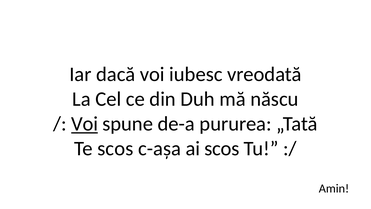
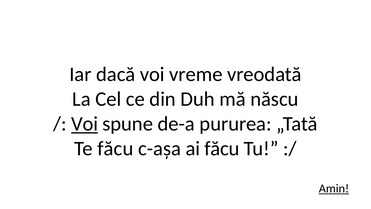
iubesc: iubesc -> vreme
Te scos: scos -> făcu
ai scos: scos -> făcu
Amin underline: none -> present
